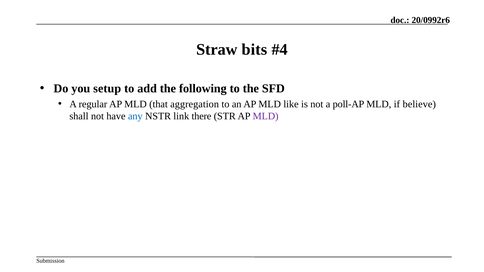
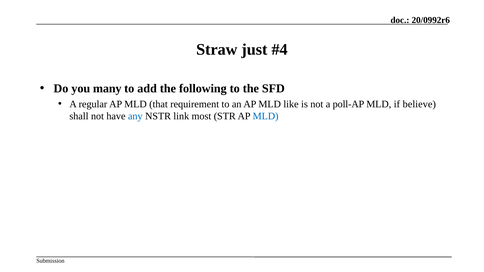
bits: bits -> just
setup: setup -> many
aggregation: aggregation -> requirement
there: there -> most
MLD at (266, 116) colour: purple -> blue
